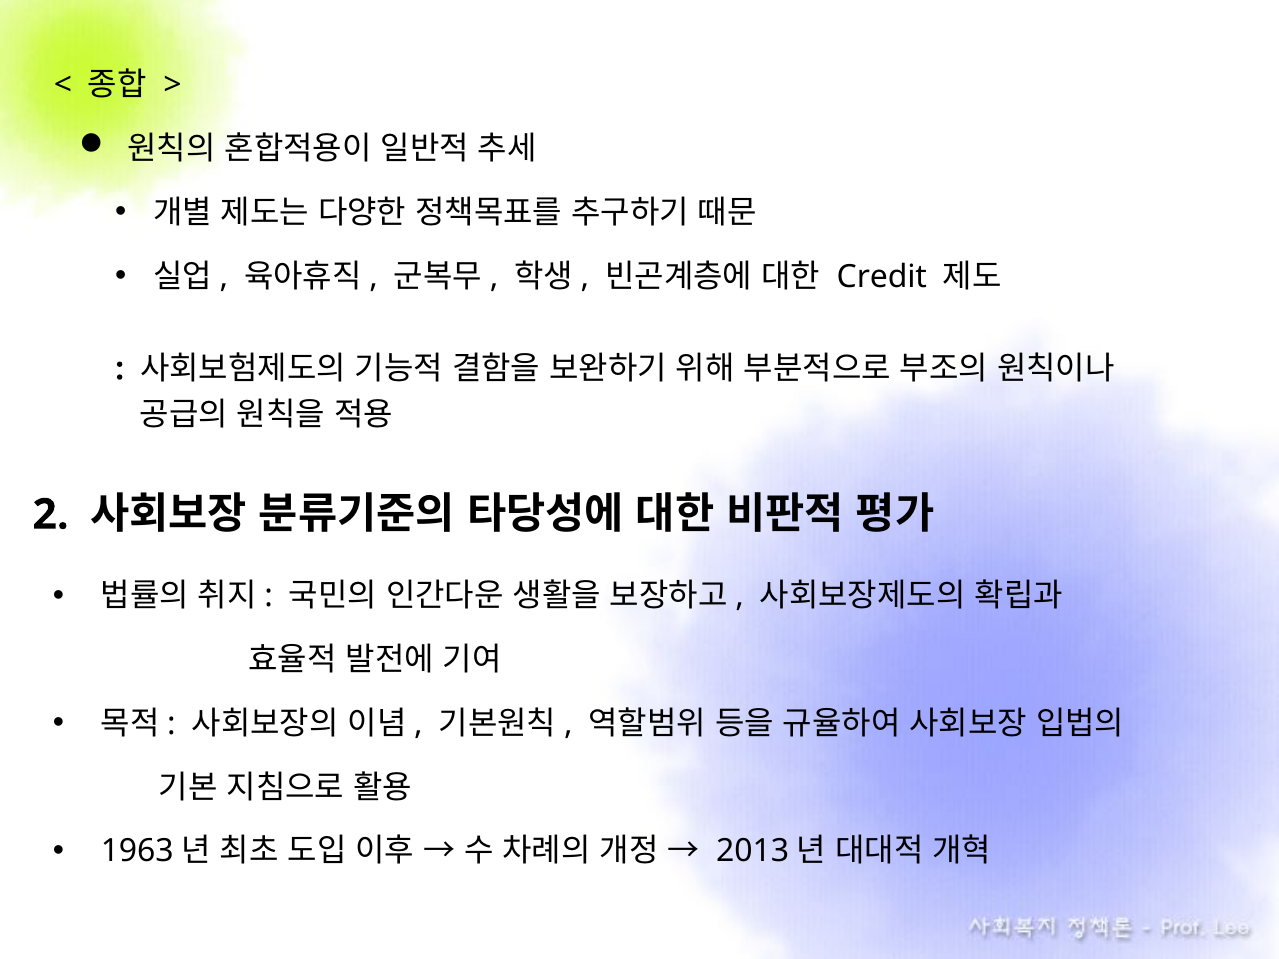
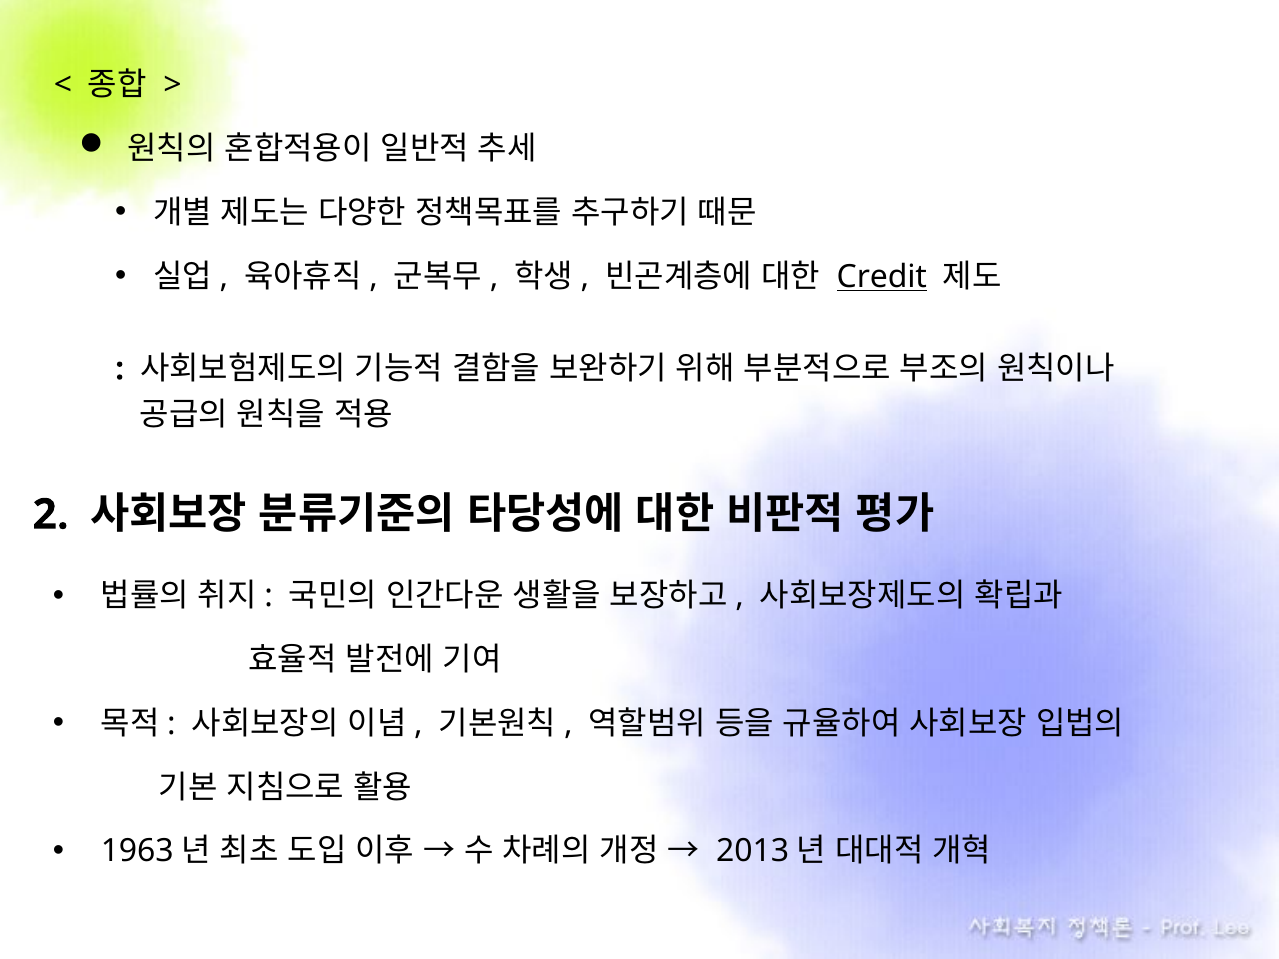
Credit underline: none -> present
